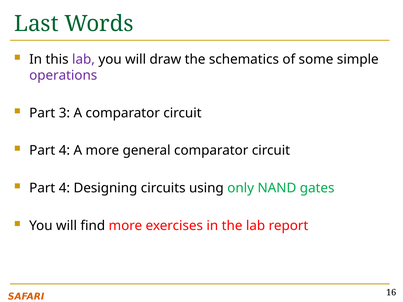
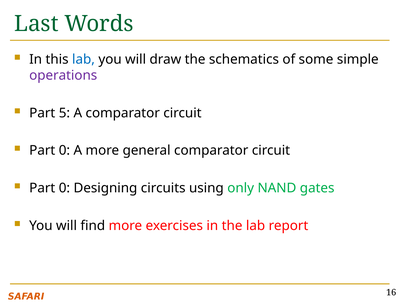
lab at (83, 59) colour: purple -> blue
3: 3 -> 5
4 at (64, 151): 4 -> 0
4 at (64, 188): 4 -> 0
